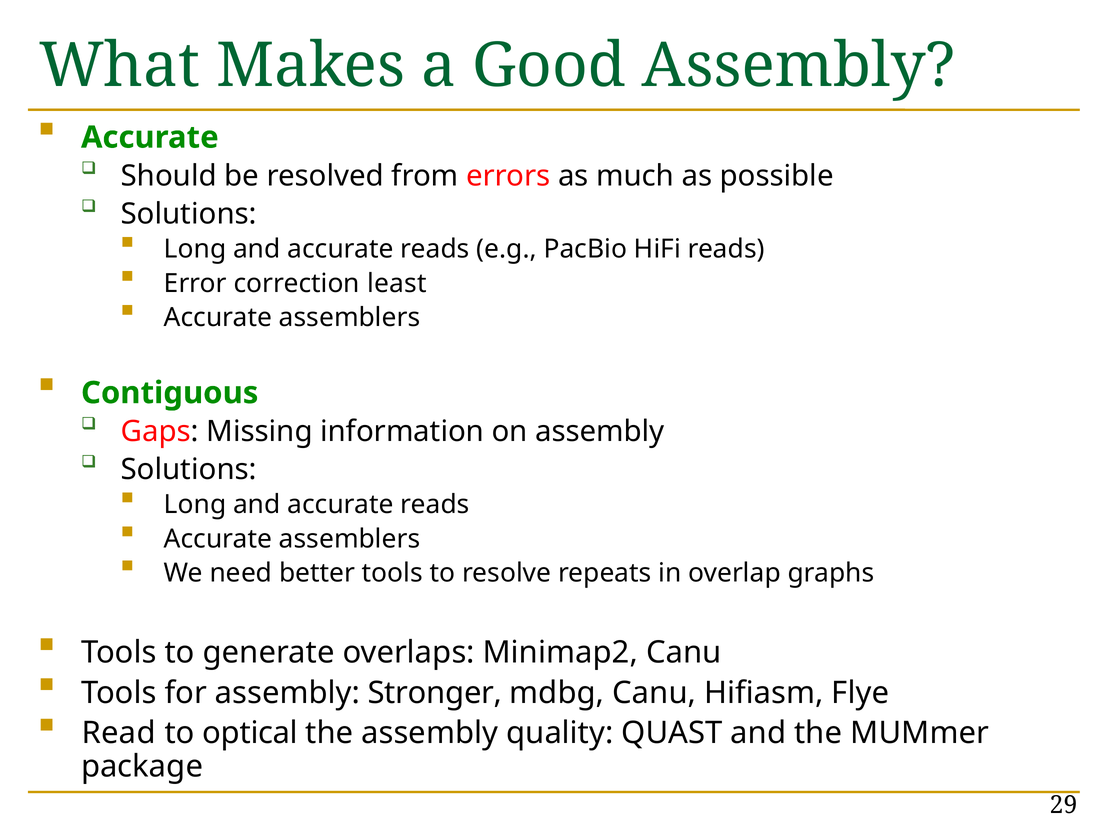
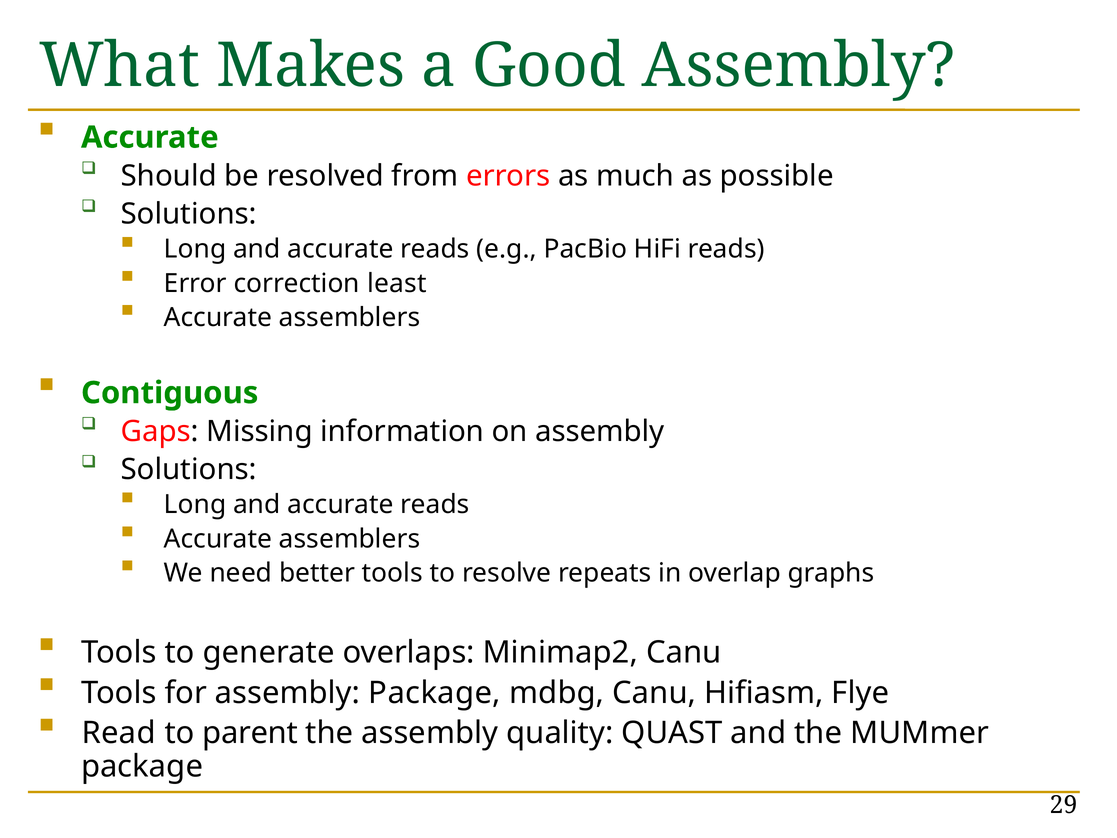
assembly Stronger: Stronger -> Package
optical: optical -> parent
